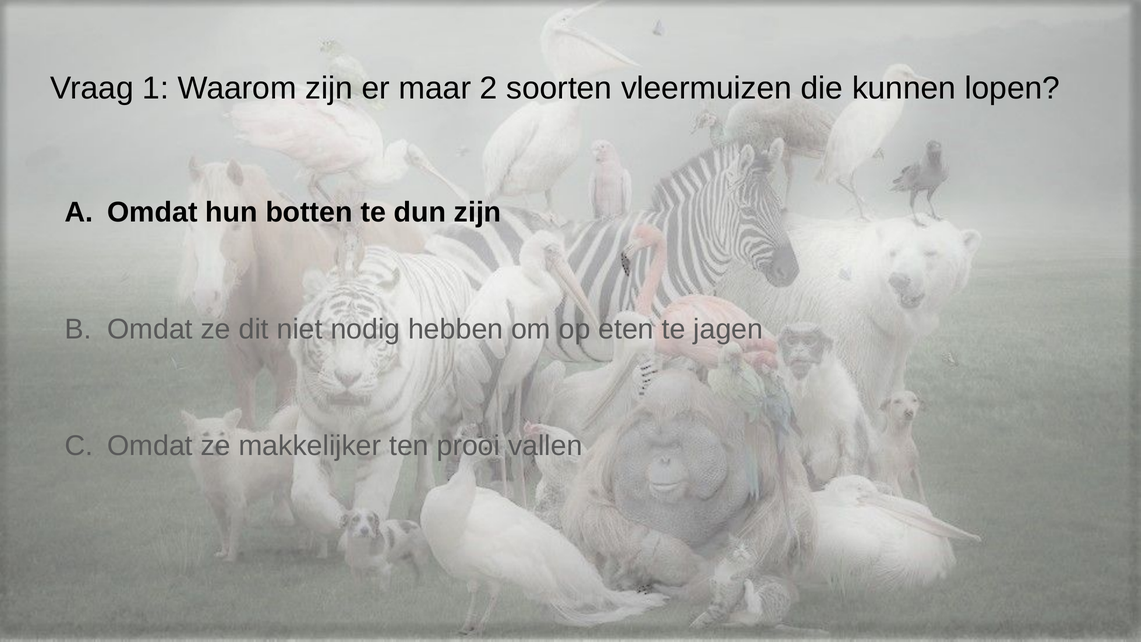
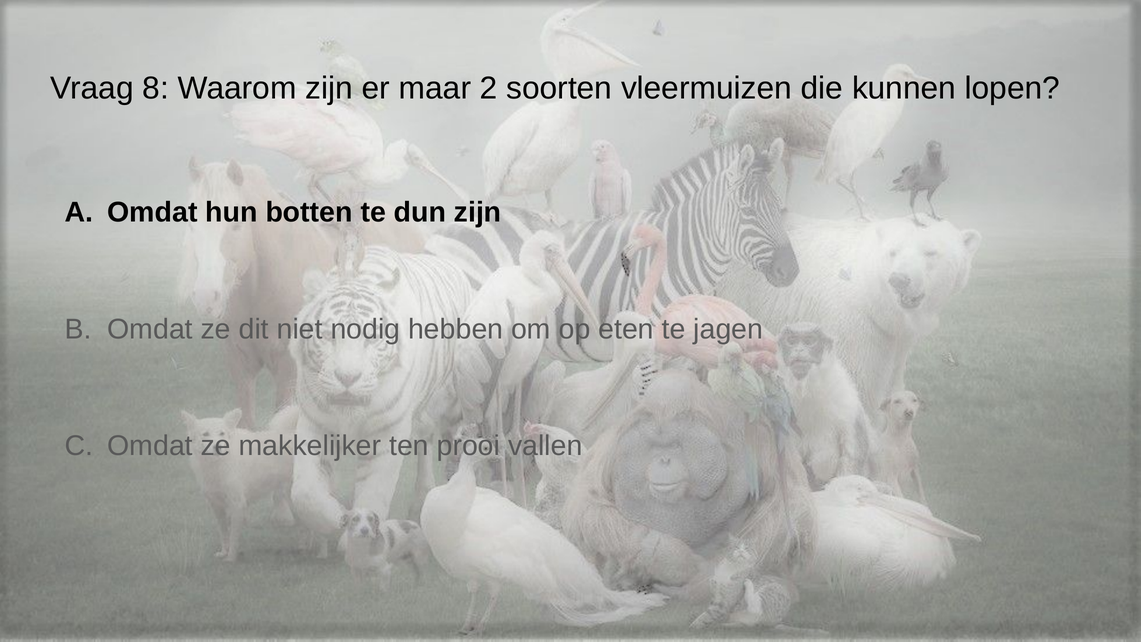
1: 1 -> 8
